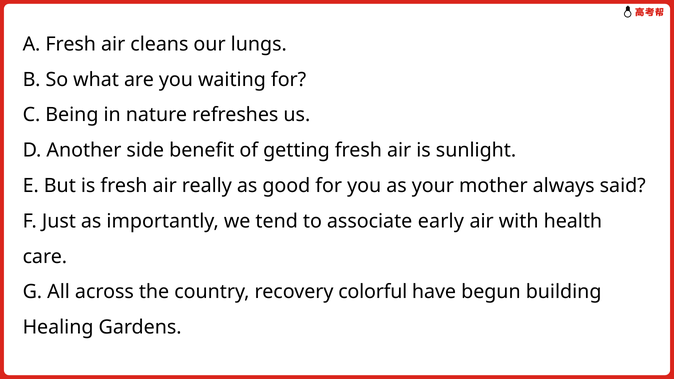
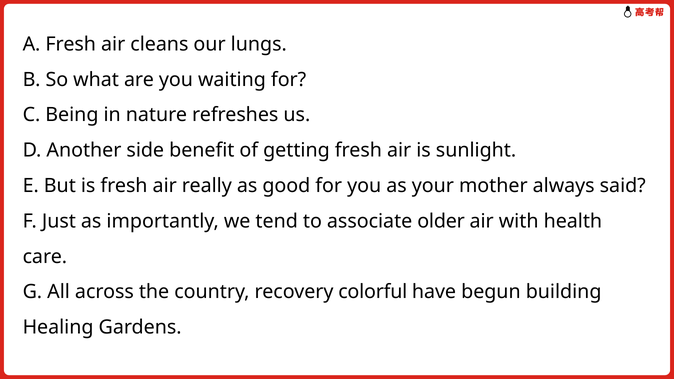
early: early -> older
